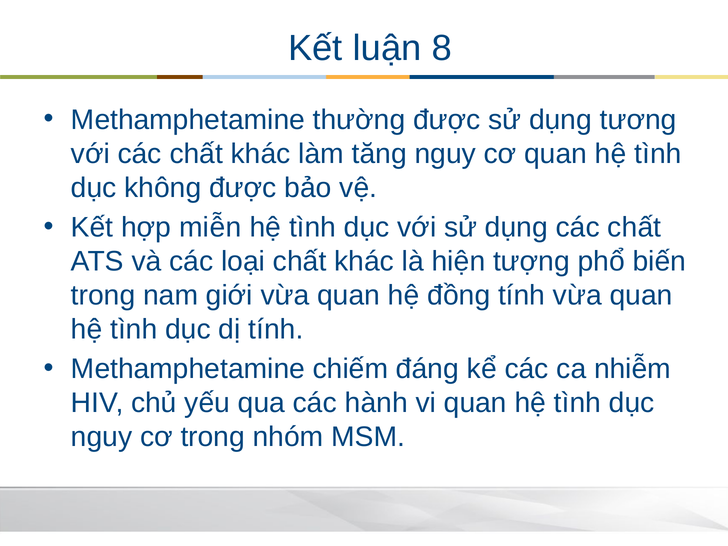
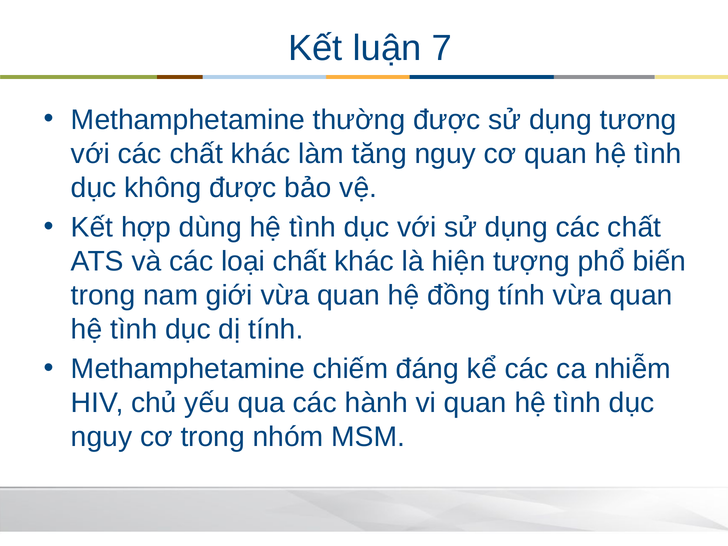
8: 8 -> 7
miễn: miễn -> dùng
